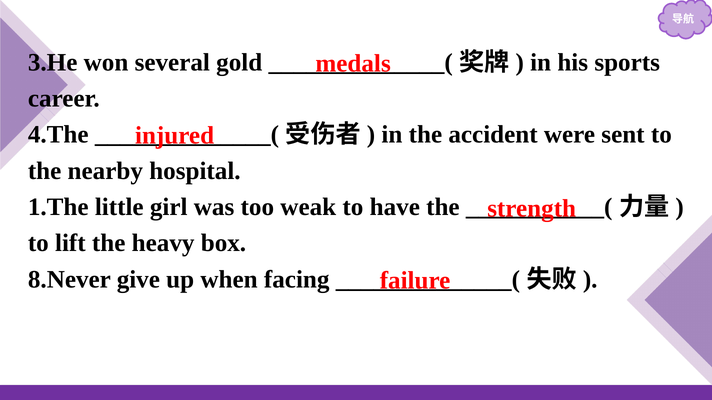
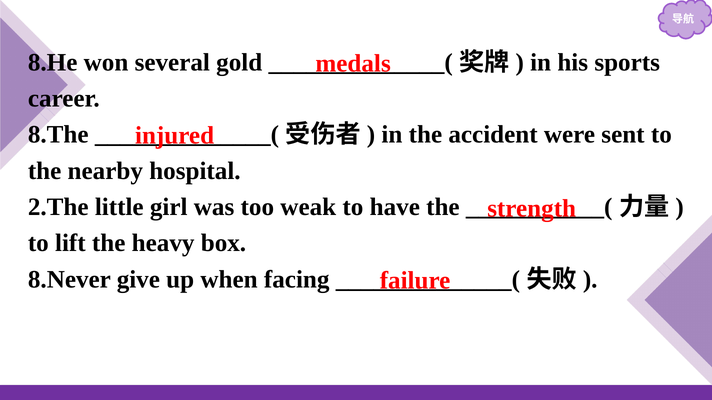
3.He: 3.He -> 8.He
4.The: 4.The -> 8.The
1.The: 1.The -> 2.The
